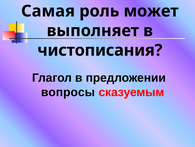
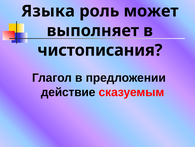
Самая: Самая -> Языка
вопросы: вопросы -> действие
